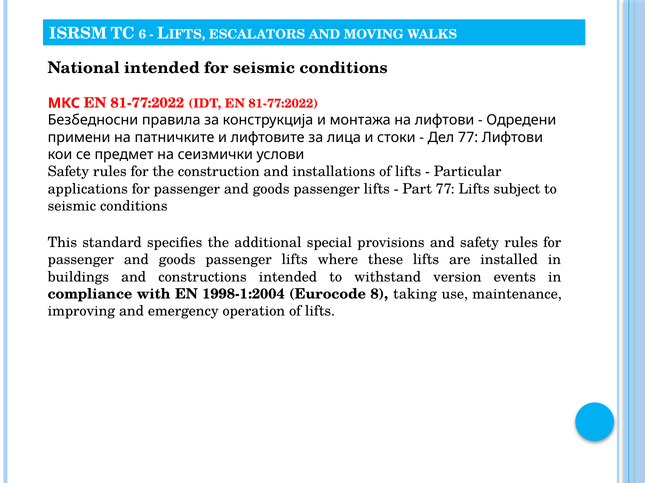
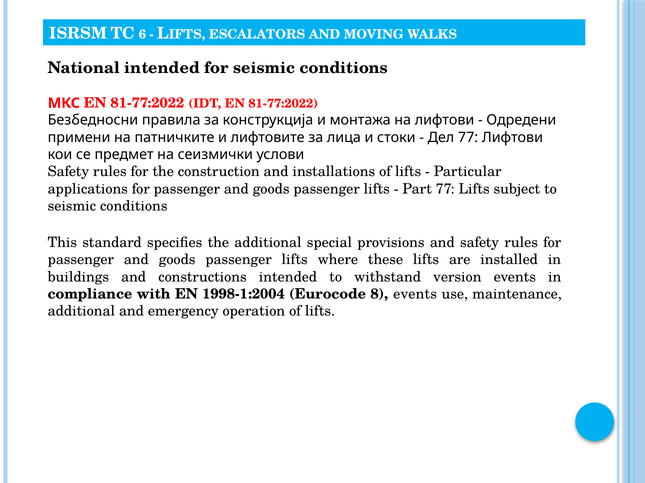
8 taking: taking -> events
improving at (81, 312): improving -> additional
